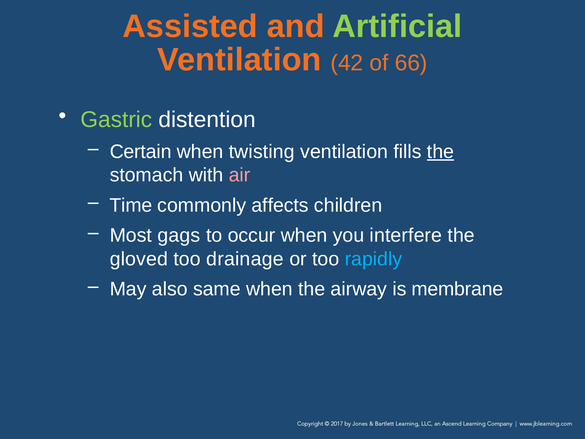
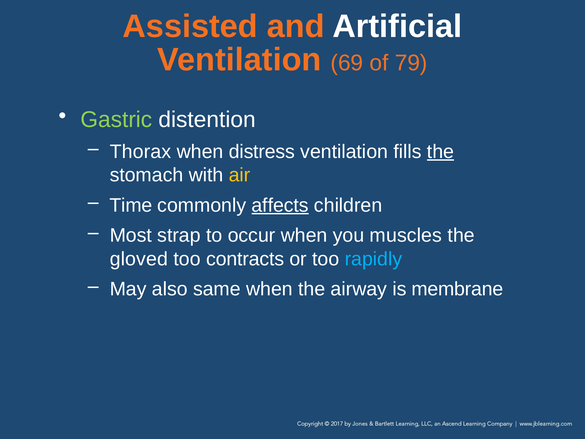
Artificial colour: light green -> white
42: 42 -> 69
66: 66 -> 79
Certain: Certain -> Thorax
twisting: twisting -> distress
air colour: pink -> yellow
affects underline: none -> present
gags: gags -> strap
interfere: interfere -> muscles
drainage: drainage -> contracts
